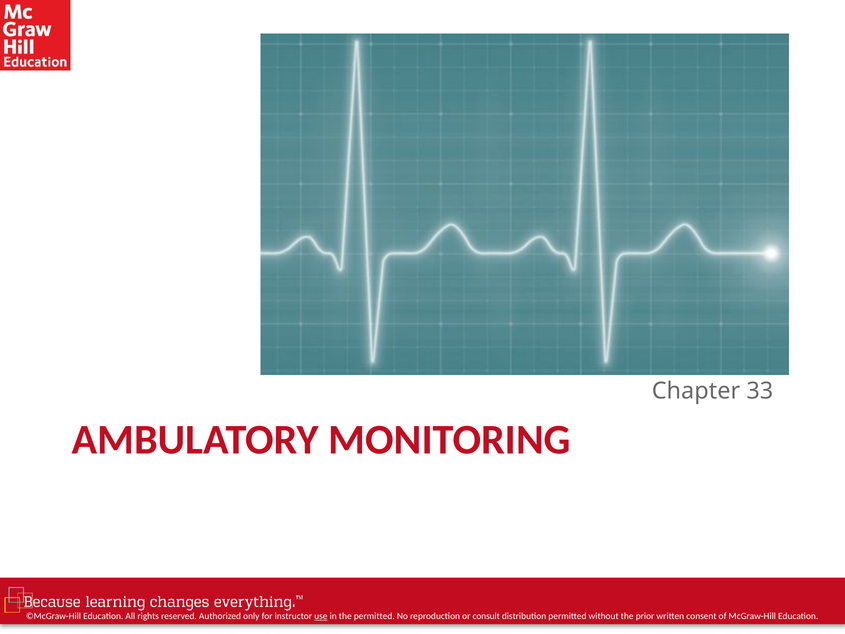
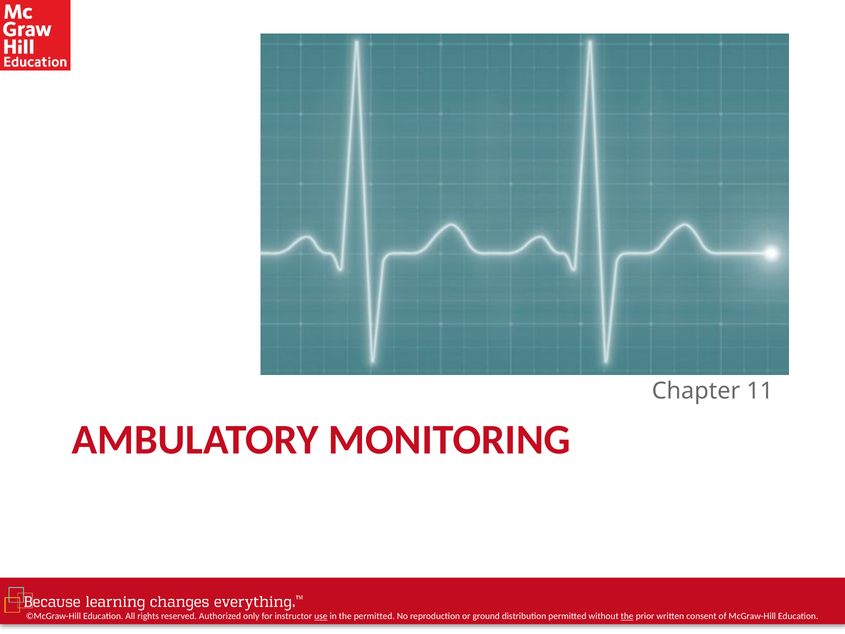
33: 33 -> 11
consult: consult -> ground
the at (627, 616) underline: none -> present
